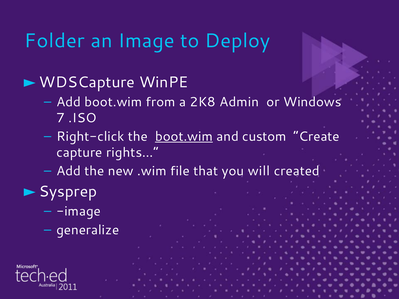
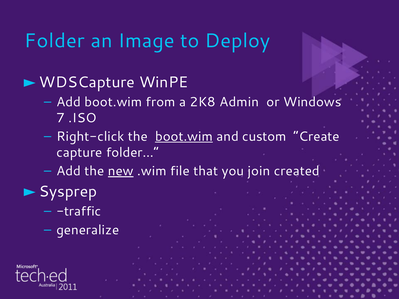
rights…: rights… -> folder…
new underline: none -> present
will: will -> join
image at (79, 212): image -> traffic
